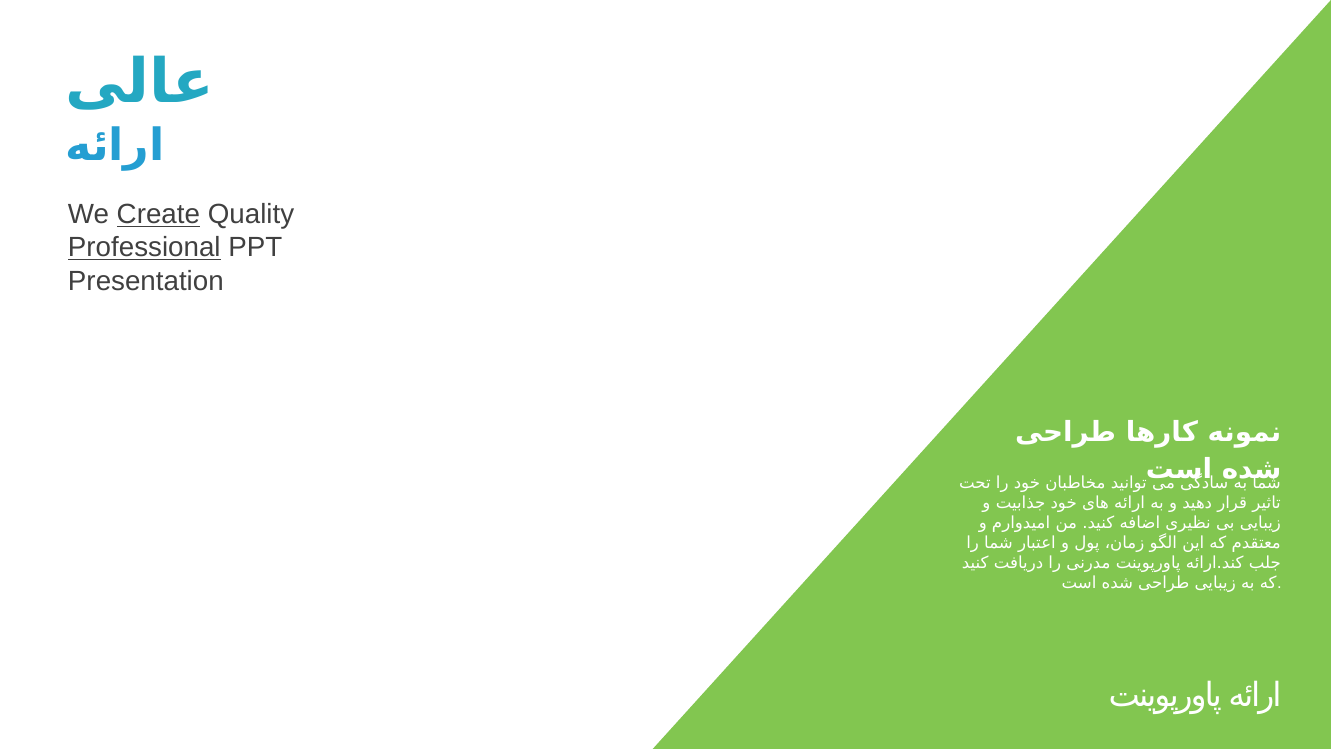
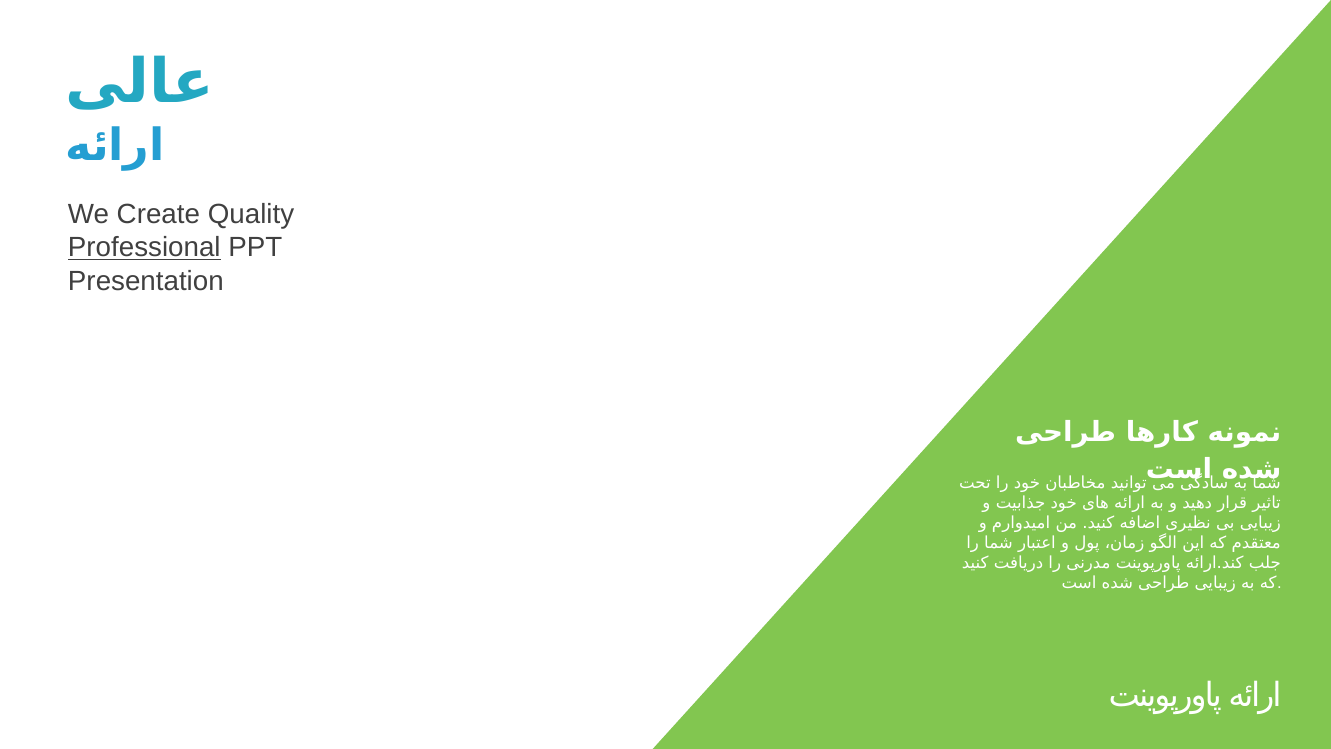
Create underline: present -> none
